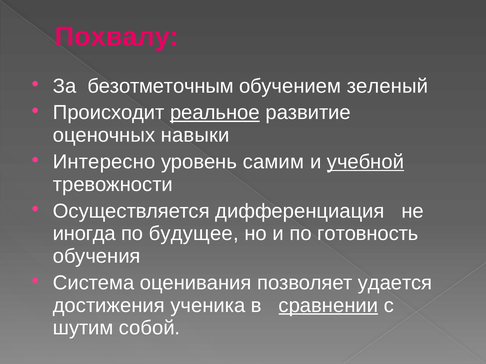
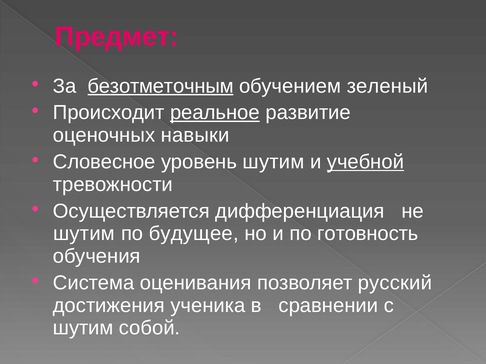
Похвалу: Похвалу -> Предмет
безотметочным underline: none -> present
Интересно: Интересно -> Словесное
уровень самим: самим -> шутим
иногда at (84, 234): иногда -> шутим
удается: удается -> русский
сравнении underline: present -> none
